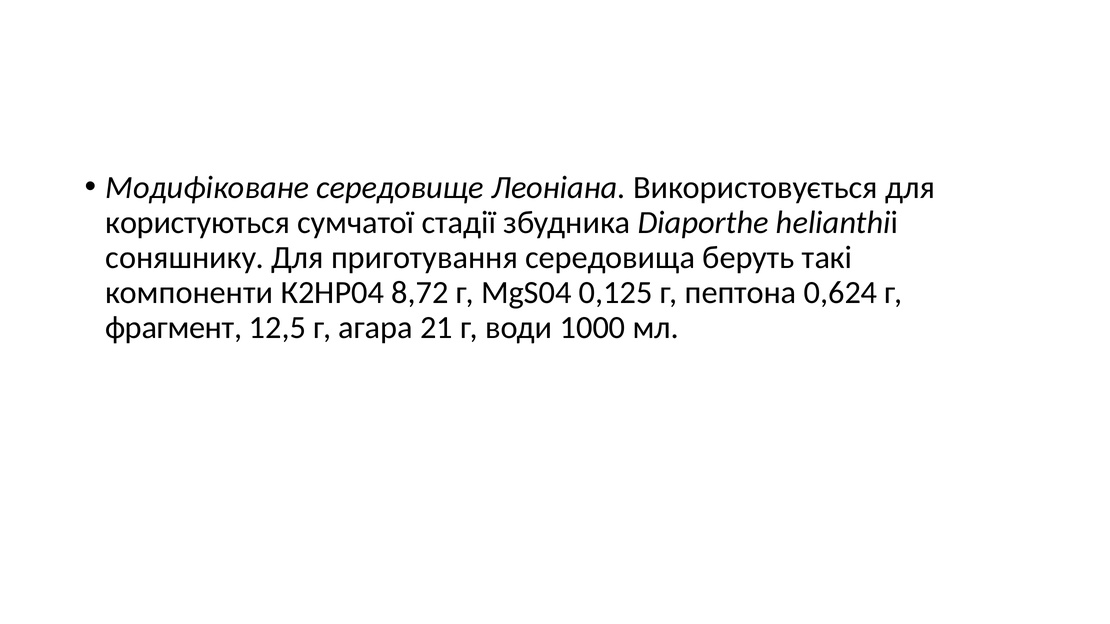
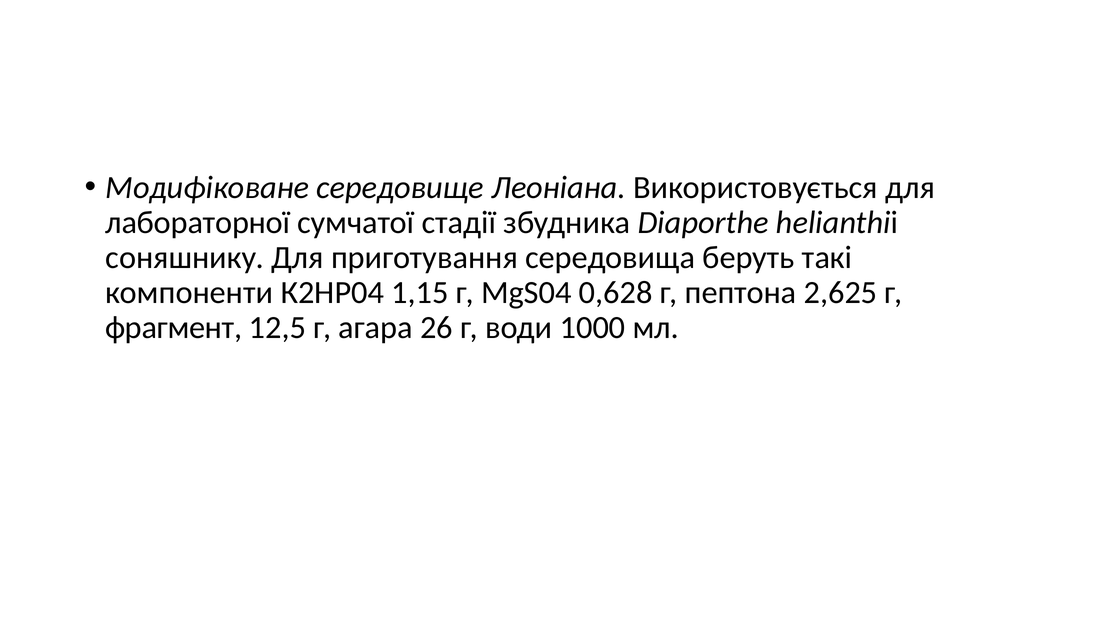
користуються: користуються -> лабораторної
8,72: 8,72 -> 1,15
0,125: 0,125 -> 0,628
0,624: 0,624 -> 2,625
21: 21 -> 26
